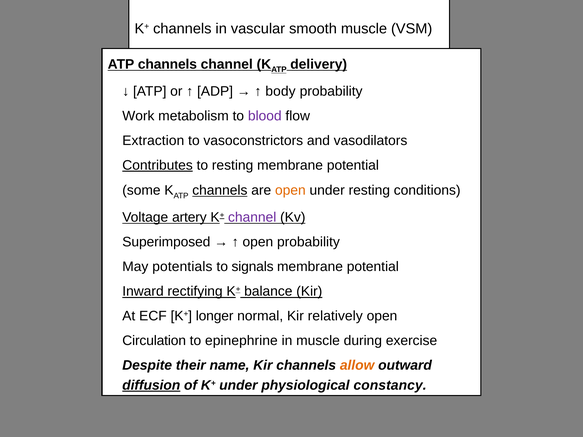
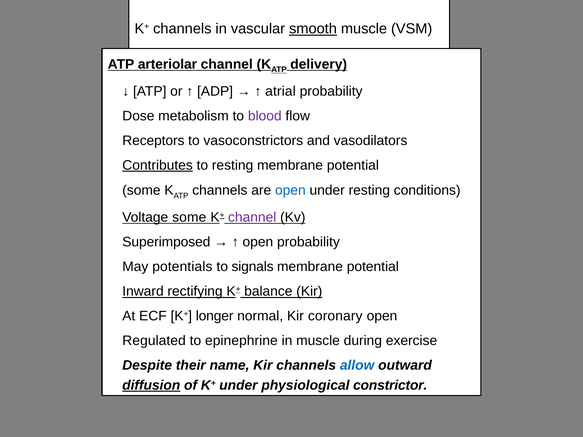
smooth underline: none -> present
channels at (167, 64): channels -> arteriolar
body: body -> atrial
Work: Work -> Dose
Extraction: Extraction -> Receptors
channels at (220, 191) underline: present -> none
open at (290, 191) colour: orange -> blue
Voltage artery: artery -> some
relatively: relatively -> coronary
Circulation: Circulation -> Regulated
allow colour: orange -> blue
constancy: constancy -> constrictor
